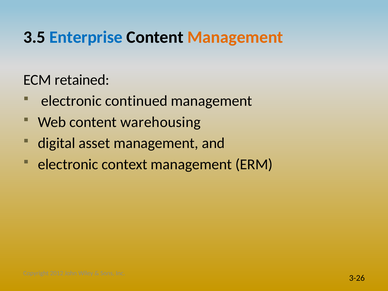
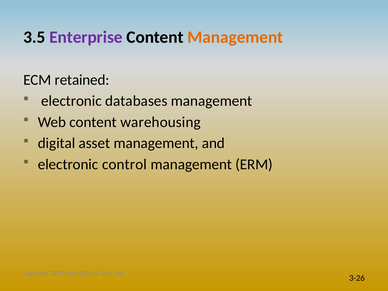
Enterprise colour: blue -> purple
continued: continued -> databases
context: context -> control
